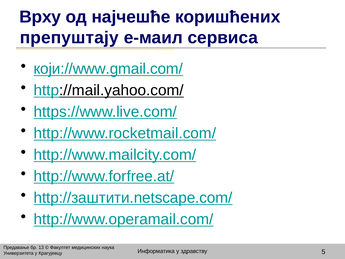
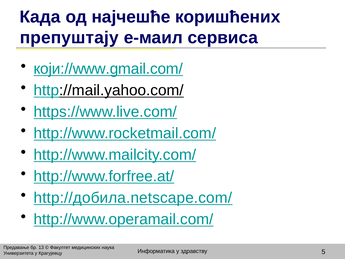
Врху: Врху -> Када
http://заштити.netscape.com/: http://заштити.netscape.com/ -> http://добила.netscape.com/
